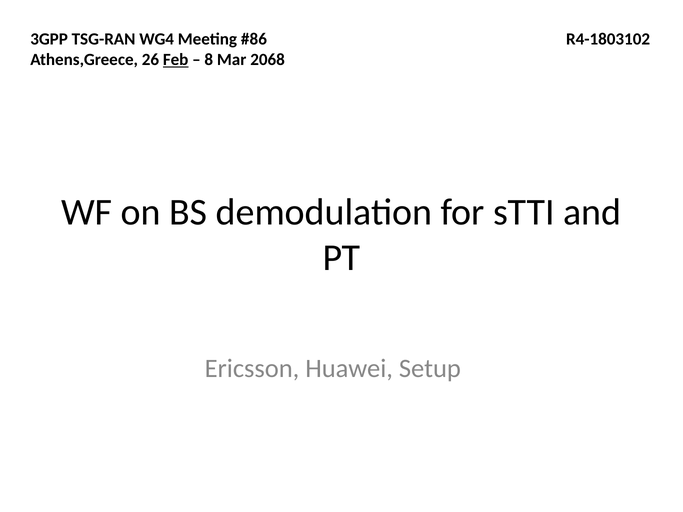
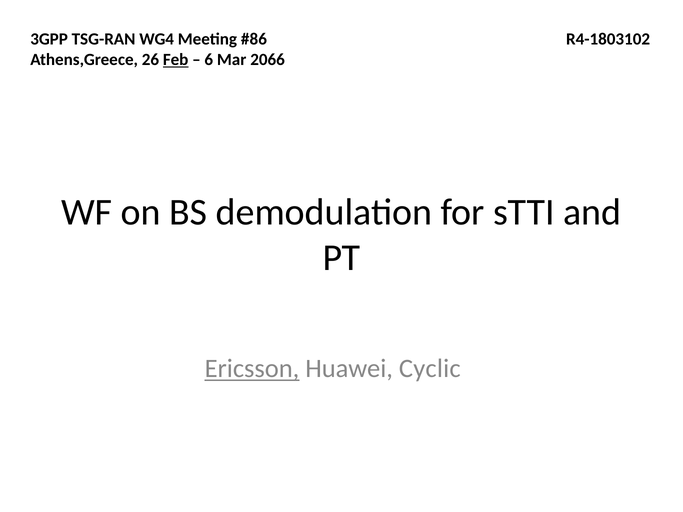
8: 8 -> 6
2068: 2068 -> 2066
Ericsson underline: none -> present
Setup: Setup -> Cyclic
